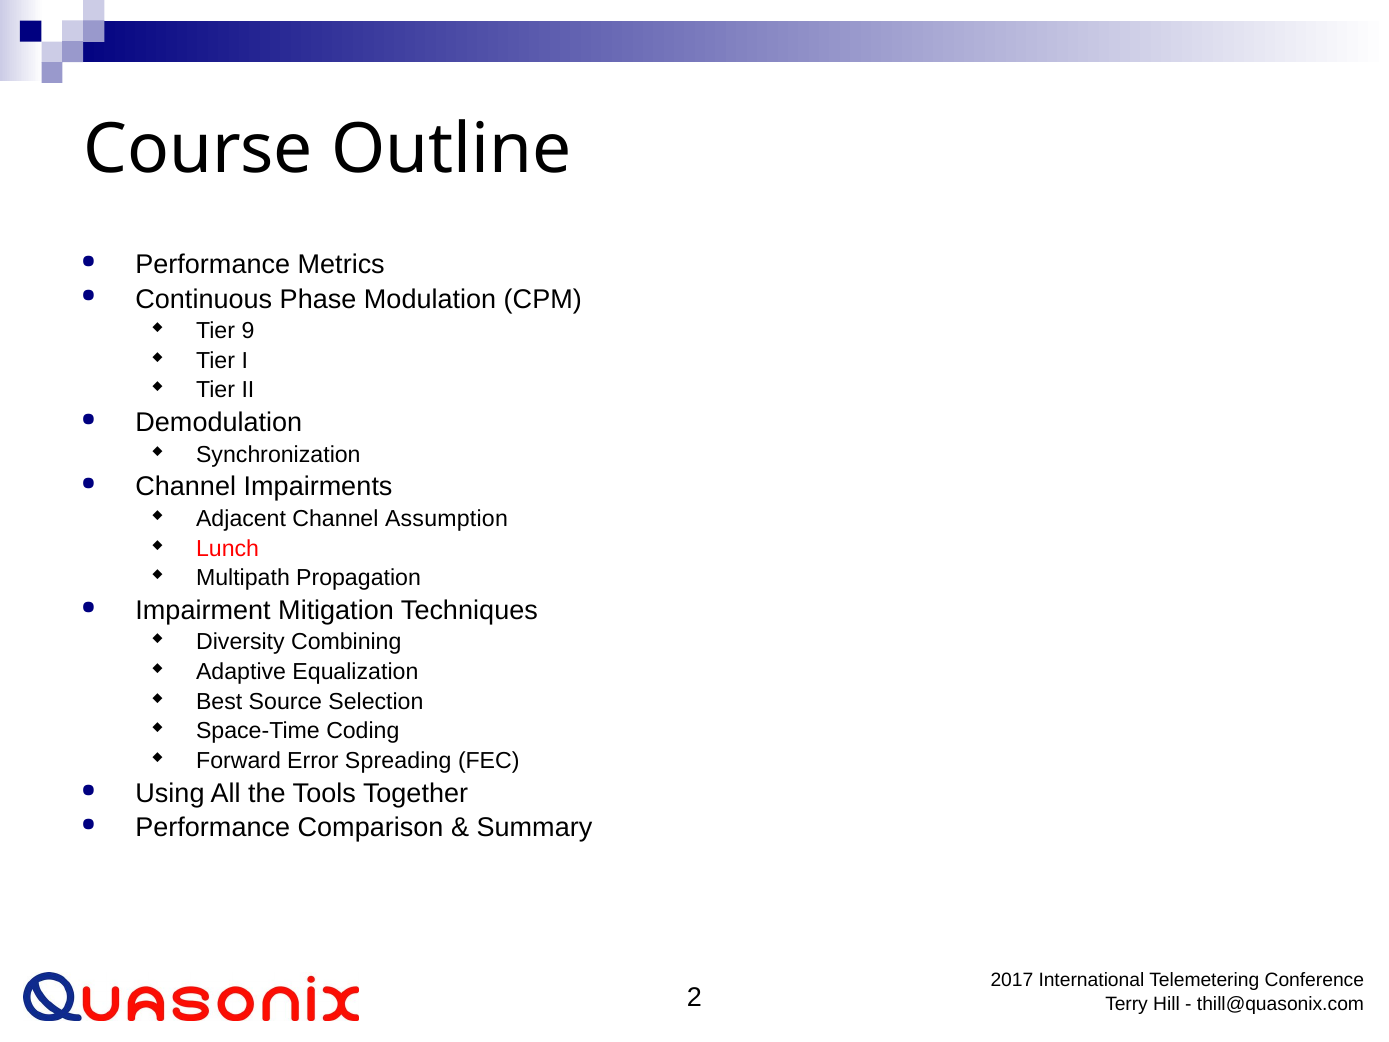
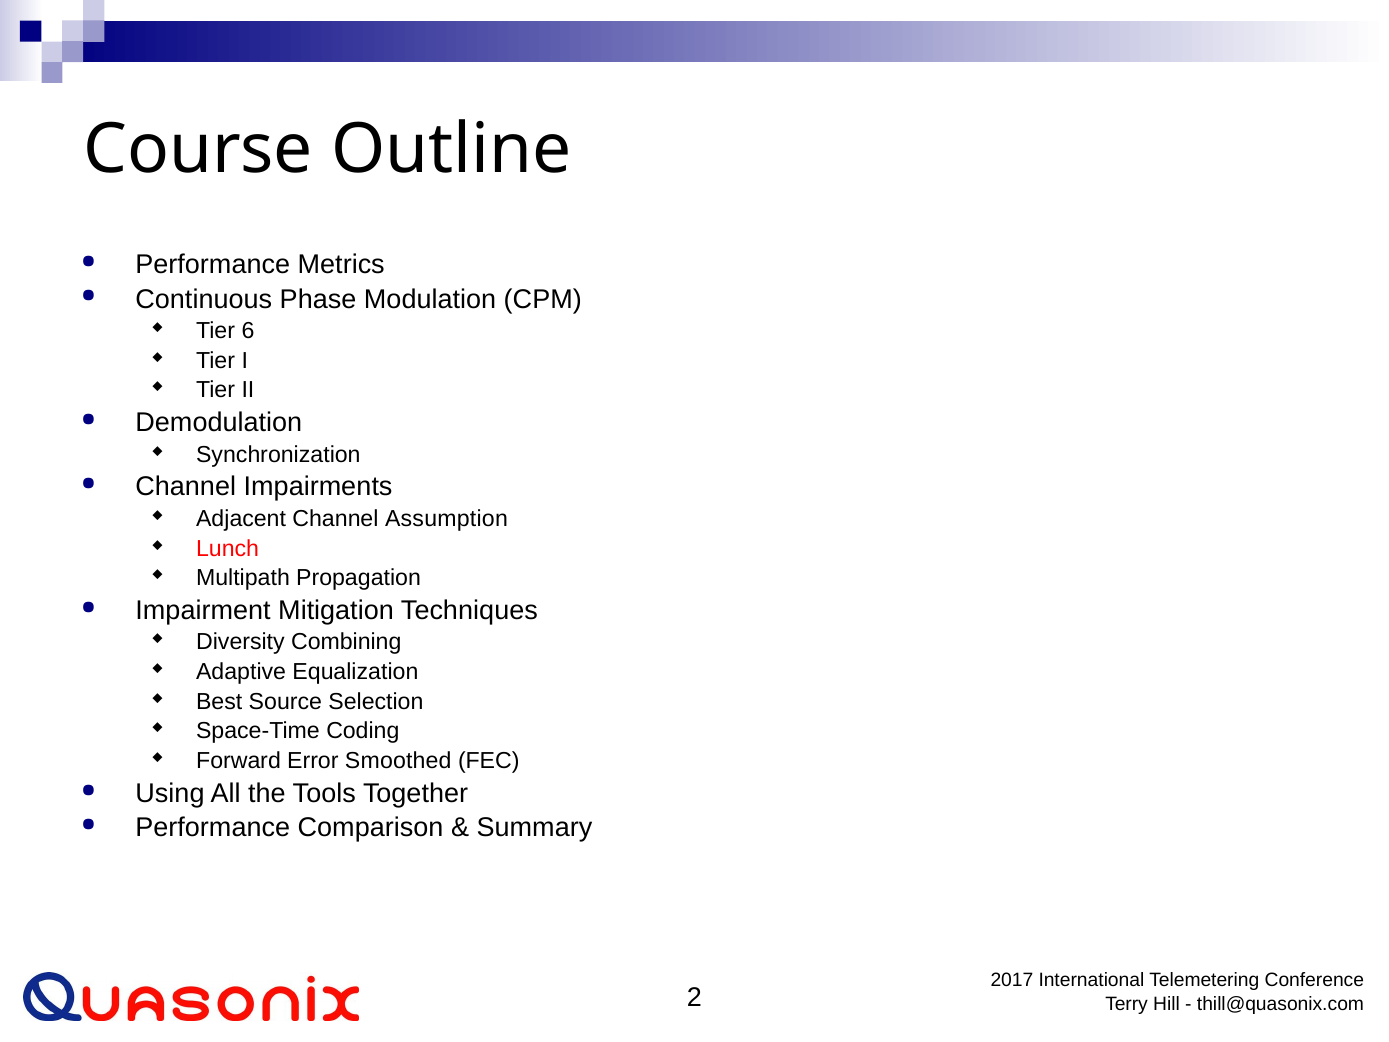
9: 9 -> 6
Spreading: Spreading -> Smoothed
